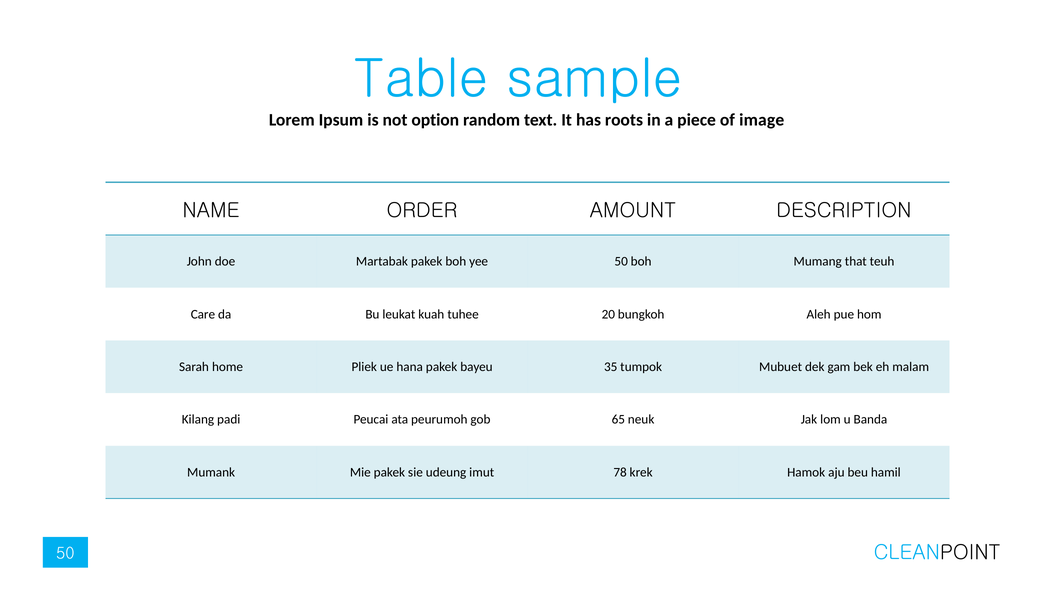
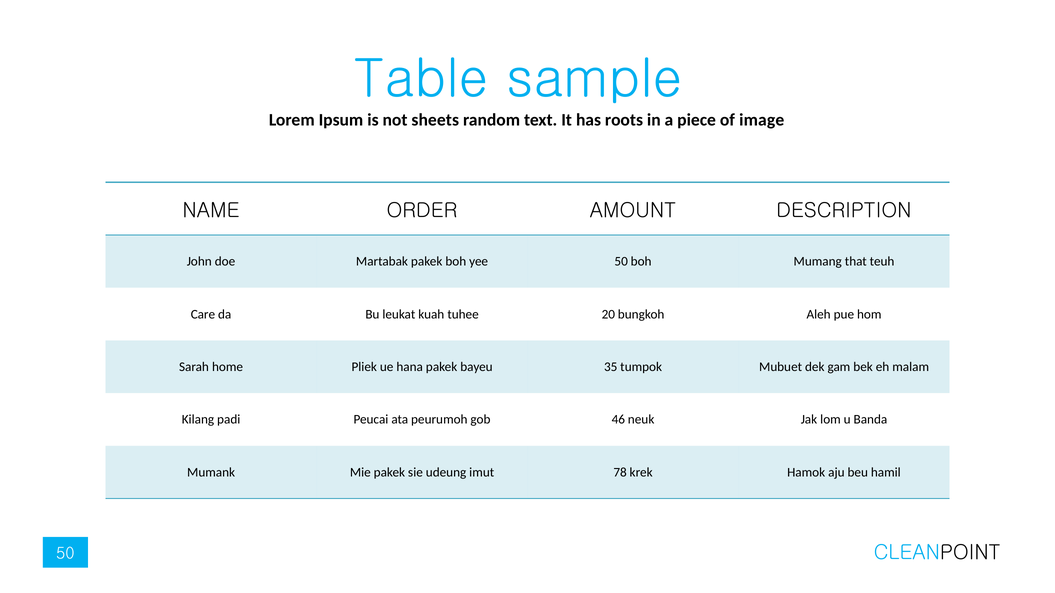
option: option -> sheets
65: 65 -> 46
